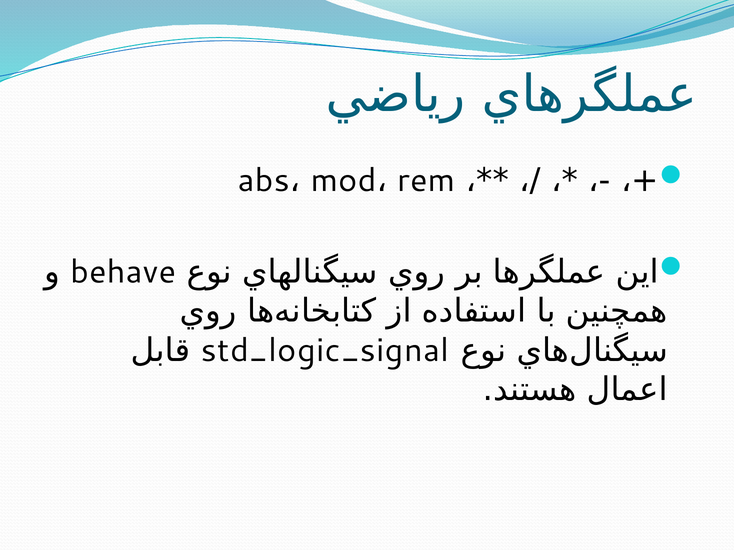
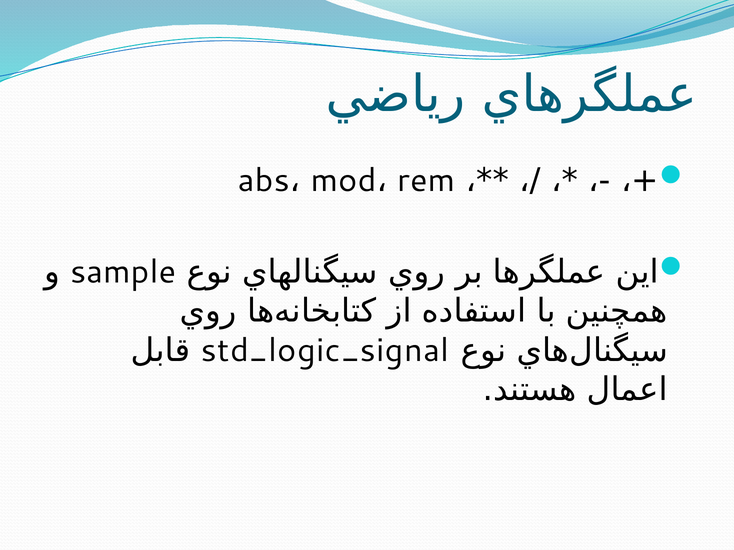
behave: behave -> sample
